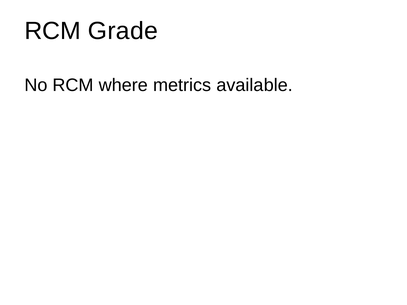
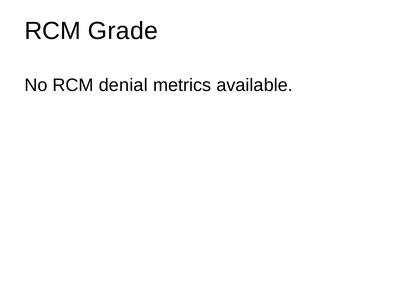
where: where -> denial
